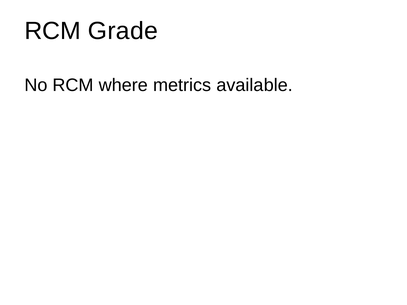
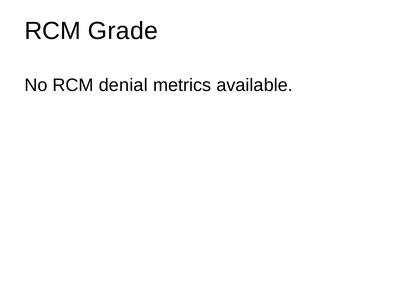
where: where -> denial
